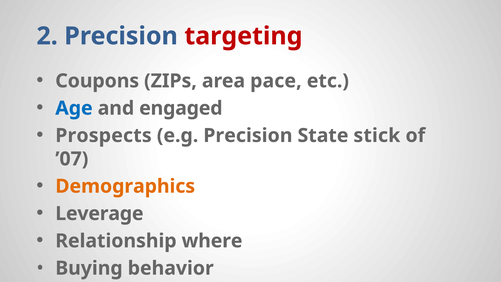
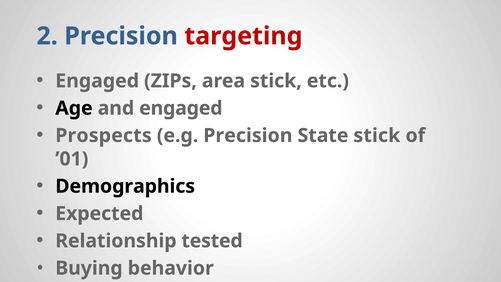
Coupons at (97, 81): Coupons -> Engaged
area pace: pace -> stick
Age colour: blue -> black
’07: ’07 -> ’01
Demographics colour: orange -> black
Leverage: Leverage -> Expected
where: where -> tested
